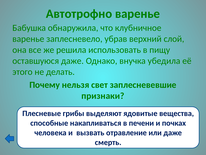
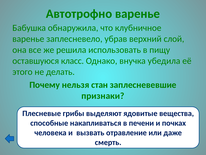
оставшуюся даже: даже -> класс
свет: свет -> стан
